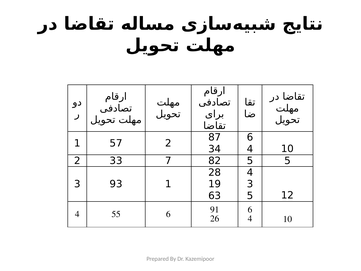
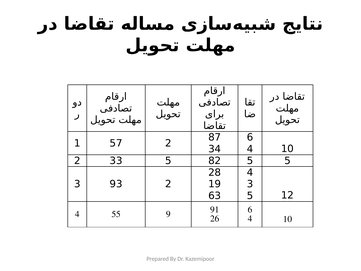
33 7: 7 -> 5
93 1: 1 -> 2
55 6: 6 -> 9
